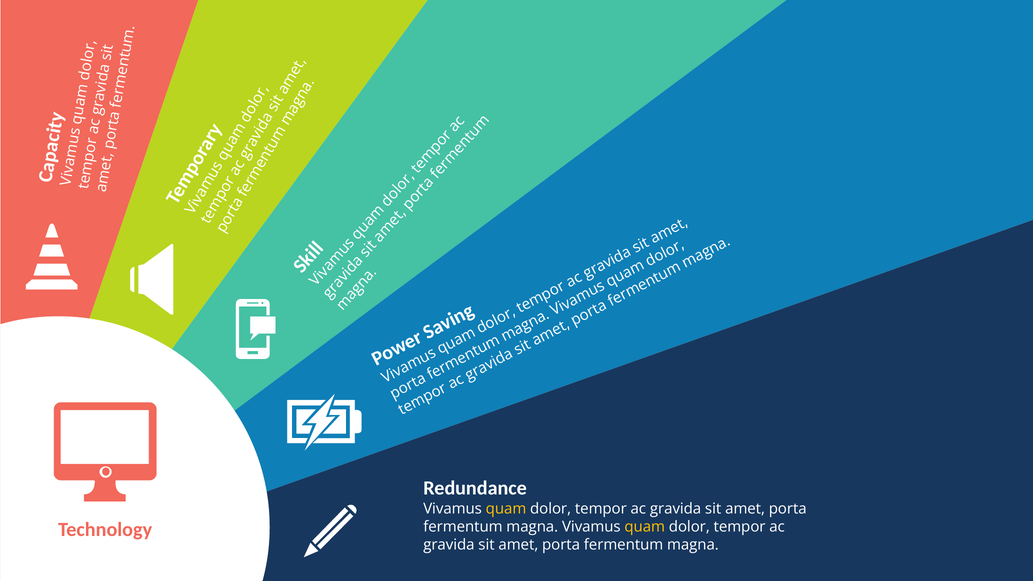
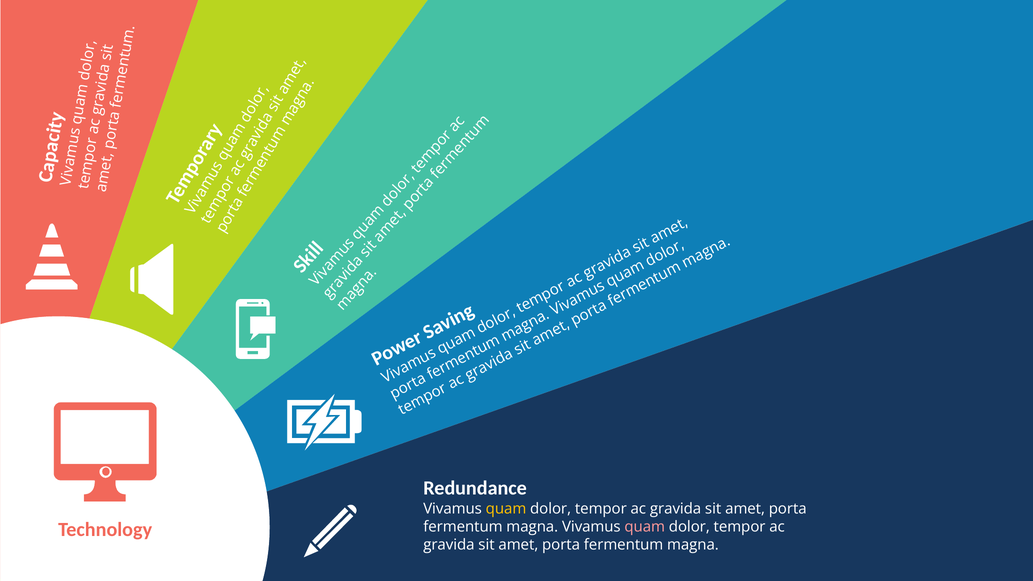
quam at (645, 527) colour: yellow -> pink
